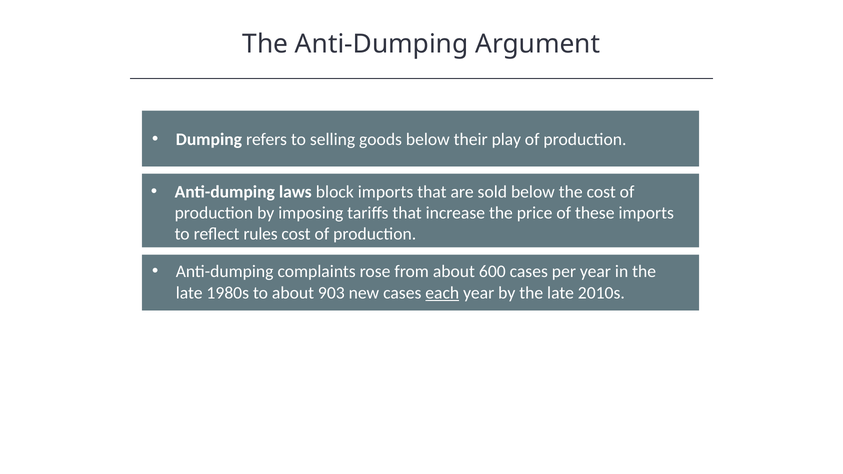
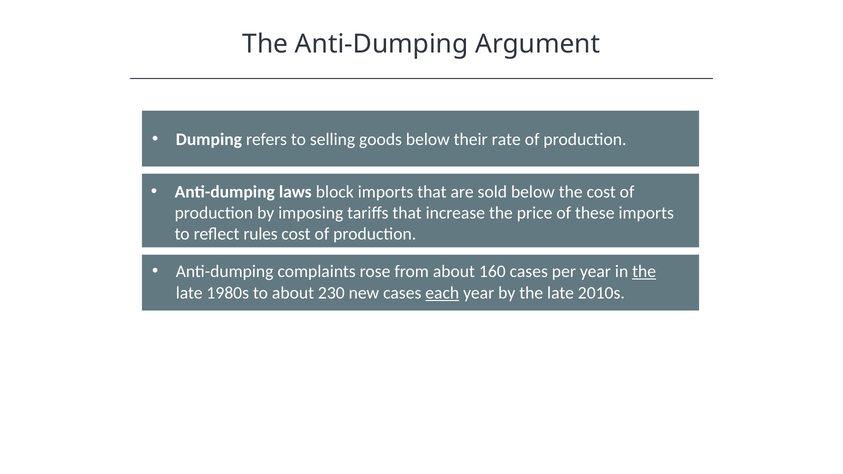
play: play -> rate
600: 600 -> 160
the at (644, 272) underline: none -> present
903: 903 -> 230
